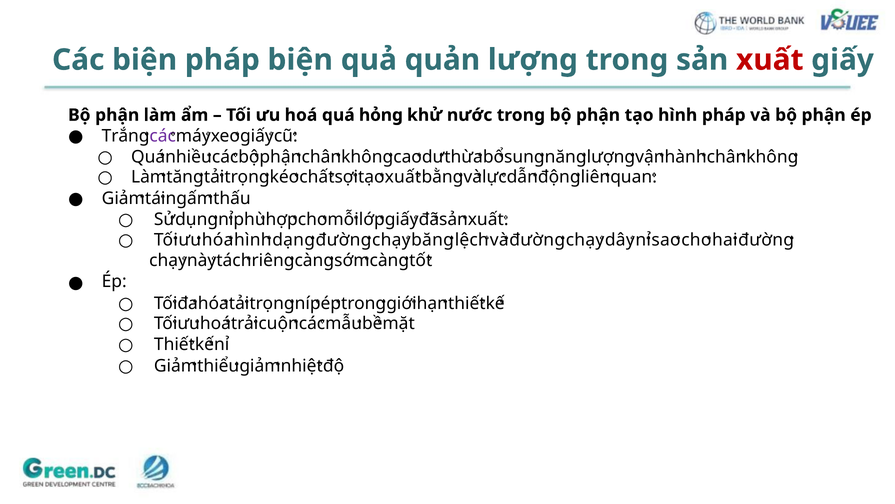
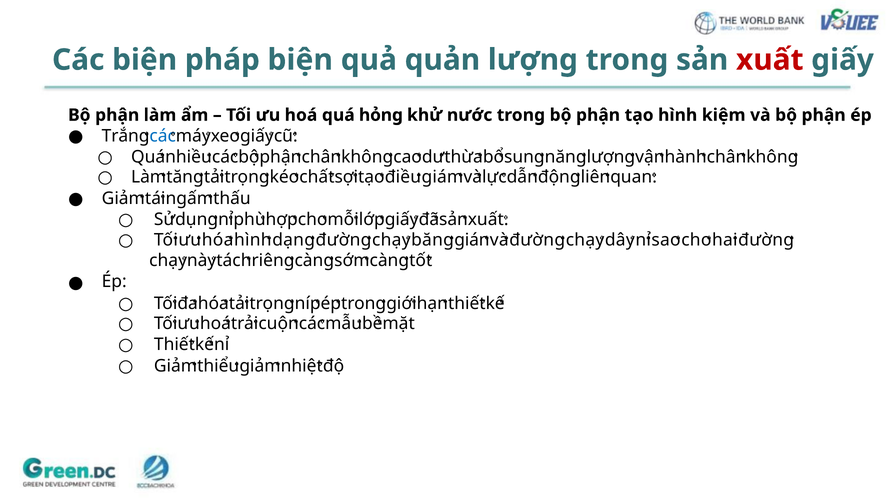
hình pháp: pháp -> kiệm
các at (163, 136) colour: purple -> blue
xuất at (403, 177): xuất -> điều
bằng: bằng -> giám
lệch: lệch -> gián
